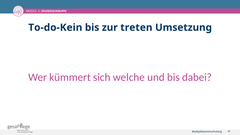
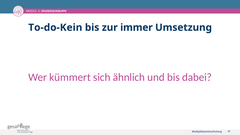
treten: treten -> immer
welche: welche -> ähnlich
